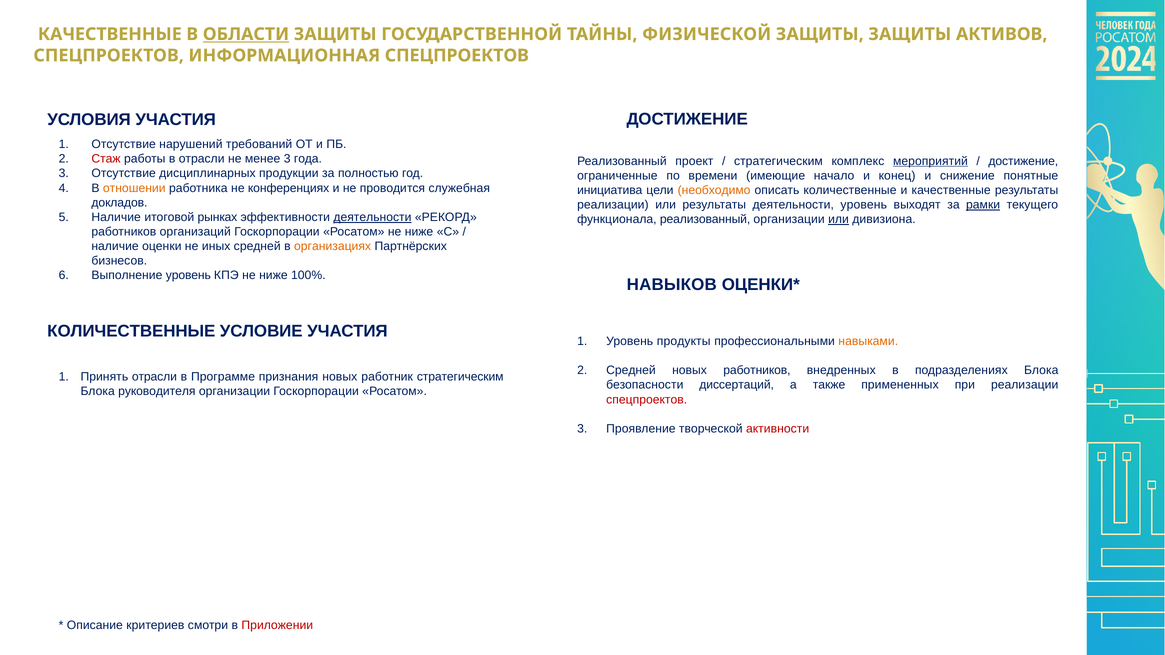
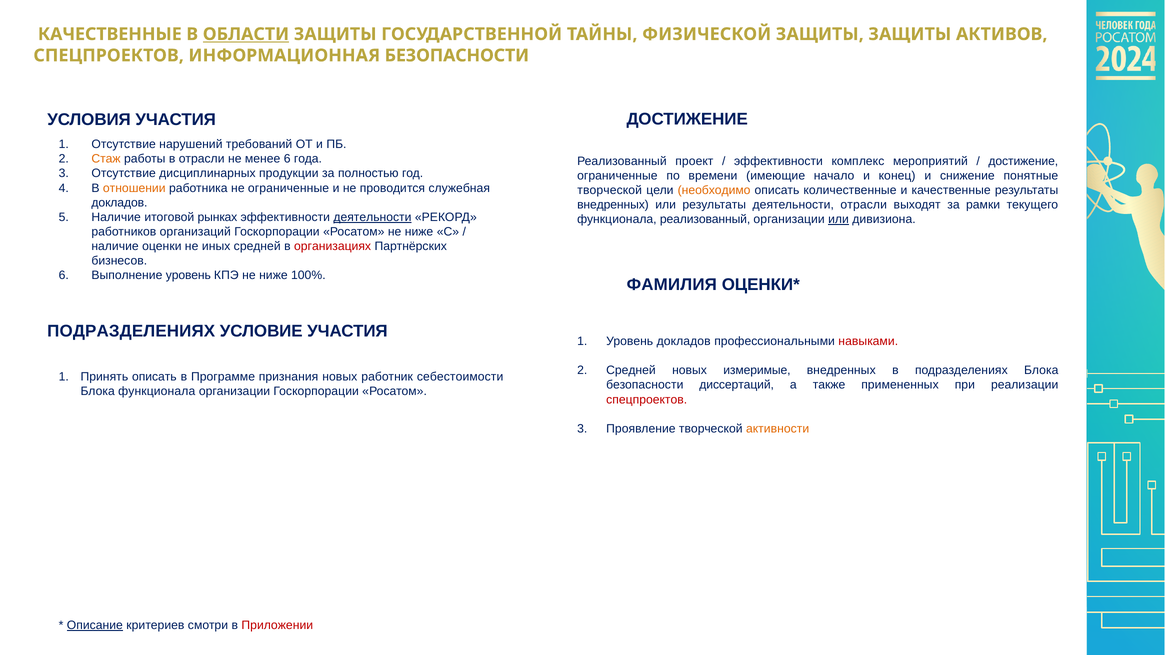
ИНФОРМАЦИОННАЯ СПЕЦПРОЕКТОВ: СПЕЦПРОЕКТОВ -> БЕЗОПАСНОСТИ
Стаж colour: red -> orange
менее 3: 3 -> 6
стратегическим at (778, 161): стратегическим -> эффективности
мероприятий underline: present -> none
не конференциях: конференциях -> ограниченные
инициатива at (610, 190): инициатива -> творческой
реализации at (613, 205): реализации -> внедренных
деятельности уровень: уровень -> отрасли
рамки underline: present -> none
организациях colour: orange -> red
НАВЫКОВ: НАВЫКОВ -> ФАМИЛИЯ
КОЛИЧЕСТВЕННЫЕ at (131, 331): КОЛИЧЕСТВЕННЫЕ -> ПОДРАЗДЕЛЕНИЯХ
Уровень продукты: продукты -> докладов
навыками colour: orange -> red
новых работников: работников -> измеримые
Принять отрасли: отрасли -> описать
работник стратегическим: стратегическим -> себестоимости
Блока руководителя: руководителя -> функционала
активности colour: red -> orange
Описание underline: none -> present
